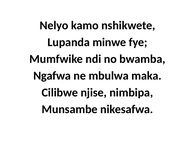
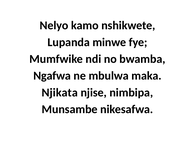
Cilibwe: Cilibwe -> Njikata
